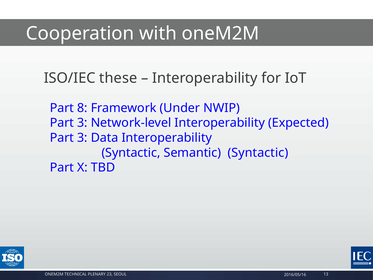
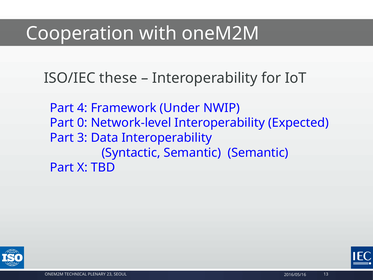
8: 8 -> 4
3 at (82, 123): 3 -> 0
Semantic Syntactic: Syntactic -> Semantic
